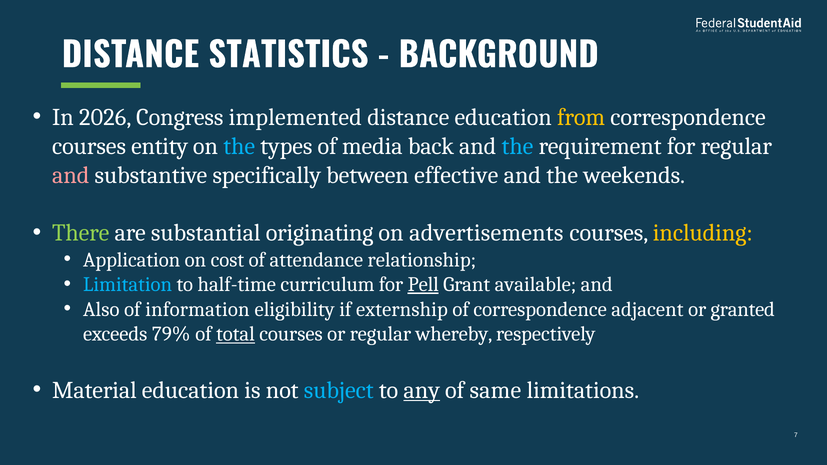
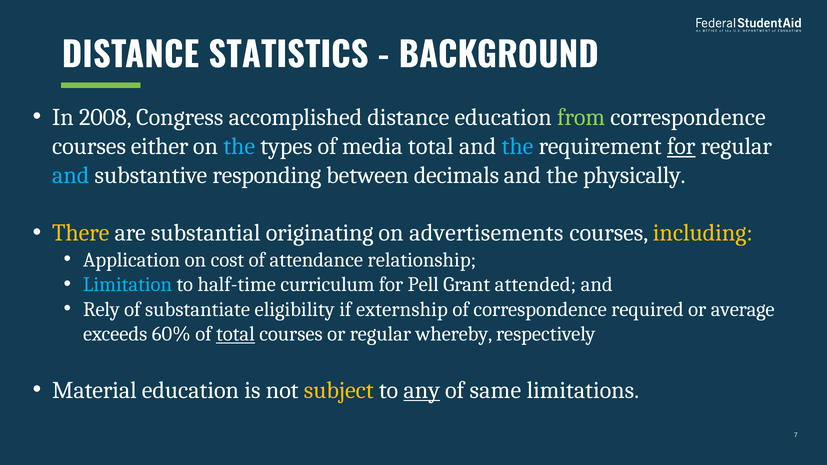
2026: 2026 -> 2008
implemented: implemented -> accomplished
from colour: yellow -> light green
entity: entity -> either
media back: back -> total
for at (681, 146) underline: none -> present
and at (71, 175) colour: pink -> light blue
specifically: specifically -> responding
effective: effective -> decimals
weekends: weekends -> physically
There colour: light green -> yellow
Pell underline: present -> none
available: available -> attended
Also: Also -> Rely
information: information -> substantiate
adjacent: adjacent -> required
granted: granted -> average
79%: 79% -> 60%
subject colour: light blue -> yellow
